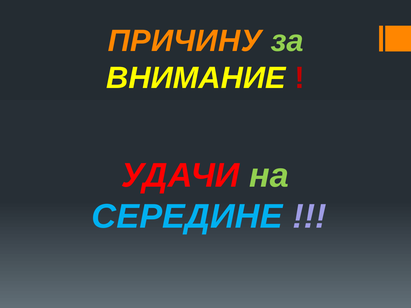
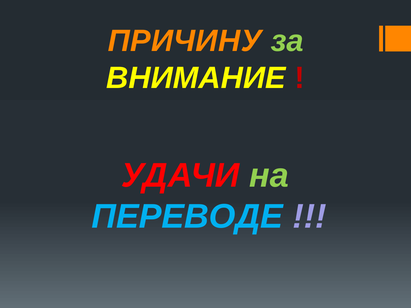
СЕРЕДИНЕ: СЕРЕДИНЕ -> ПЕРЕВОДЕ
